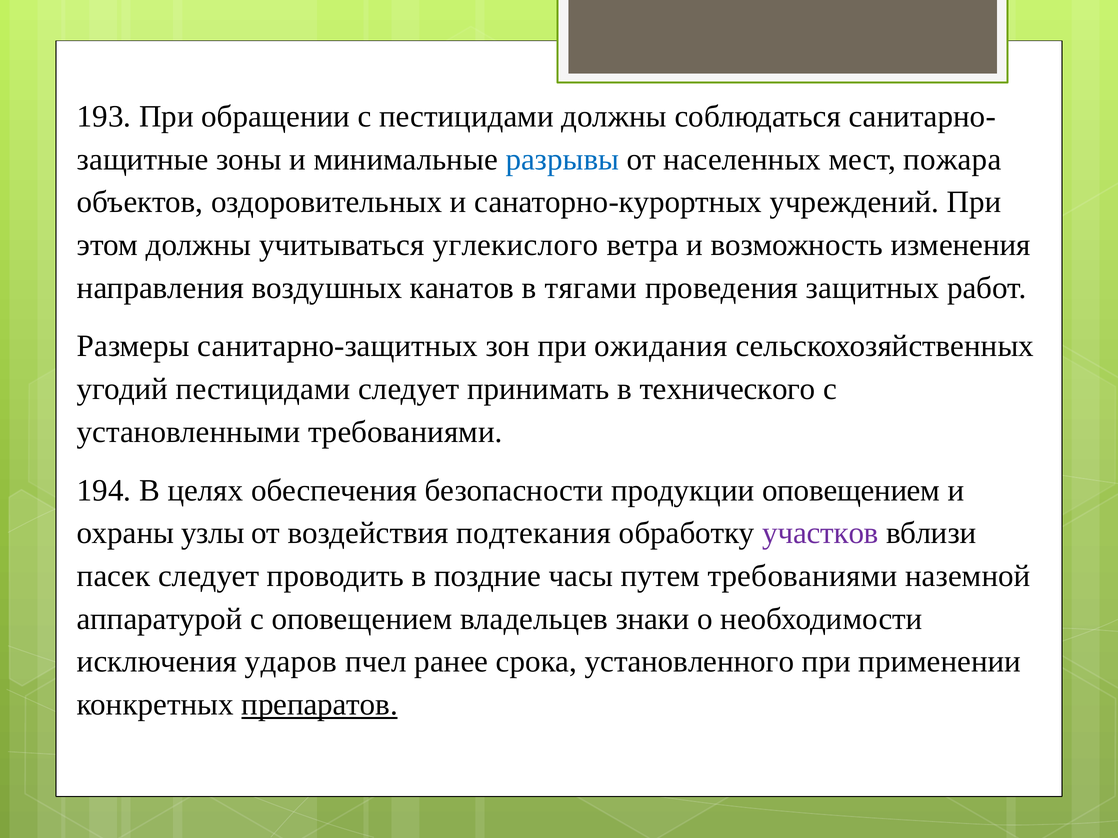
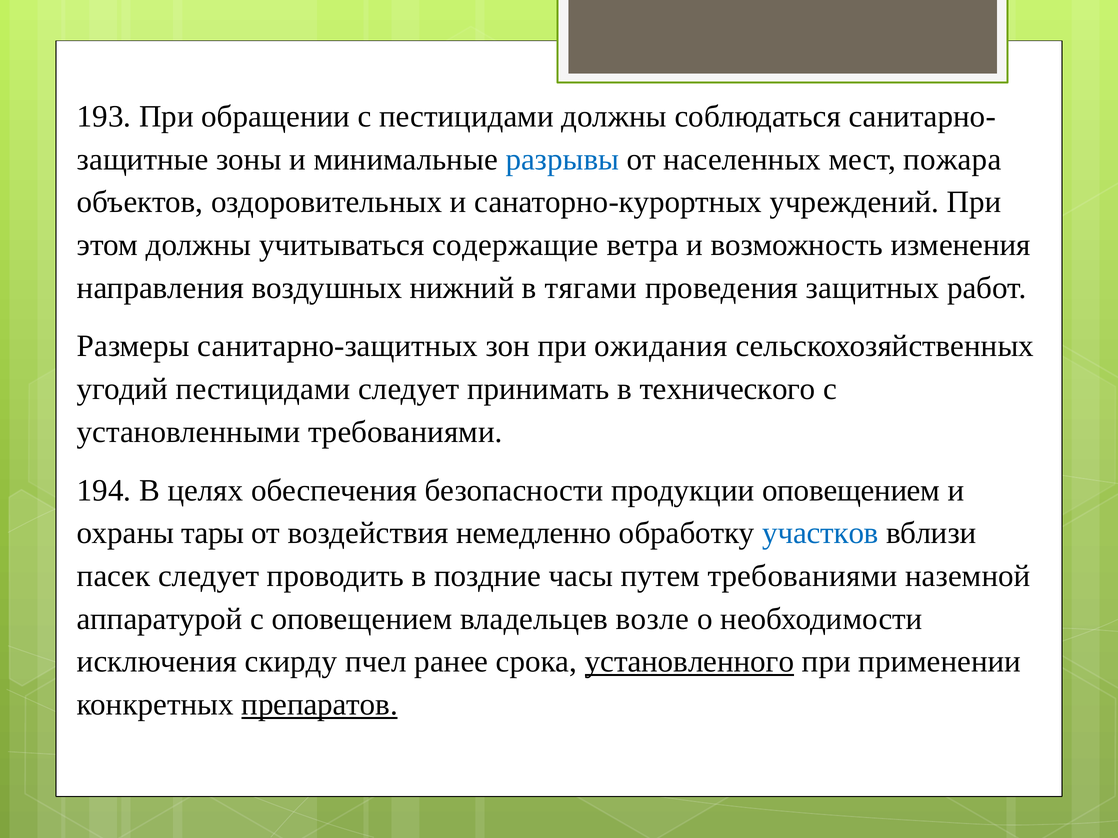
углекислого: углекислого -> содержащие
канатов: канатов -> нижний
узлы: узлы -> тары
подтекания: подтекания -> немедленно
участков colour: purple -> blue
знаки: знаки -> возле
ударов: ударов -> скирду
установленного underline: none -> present
